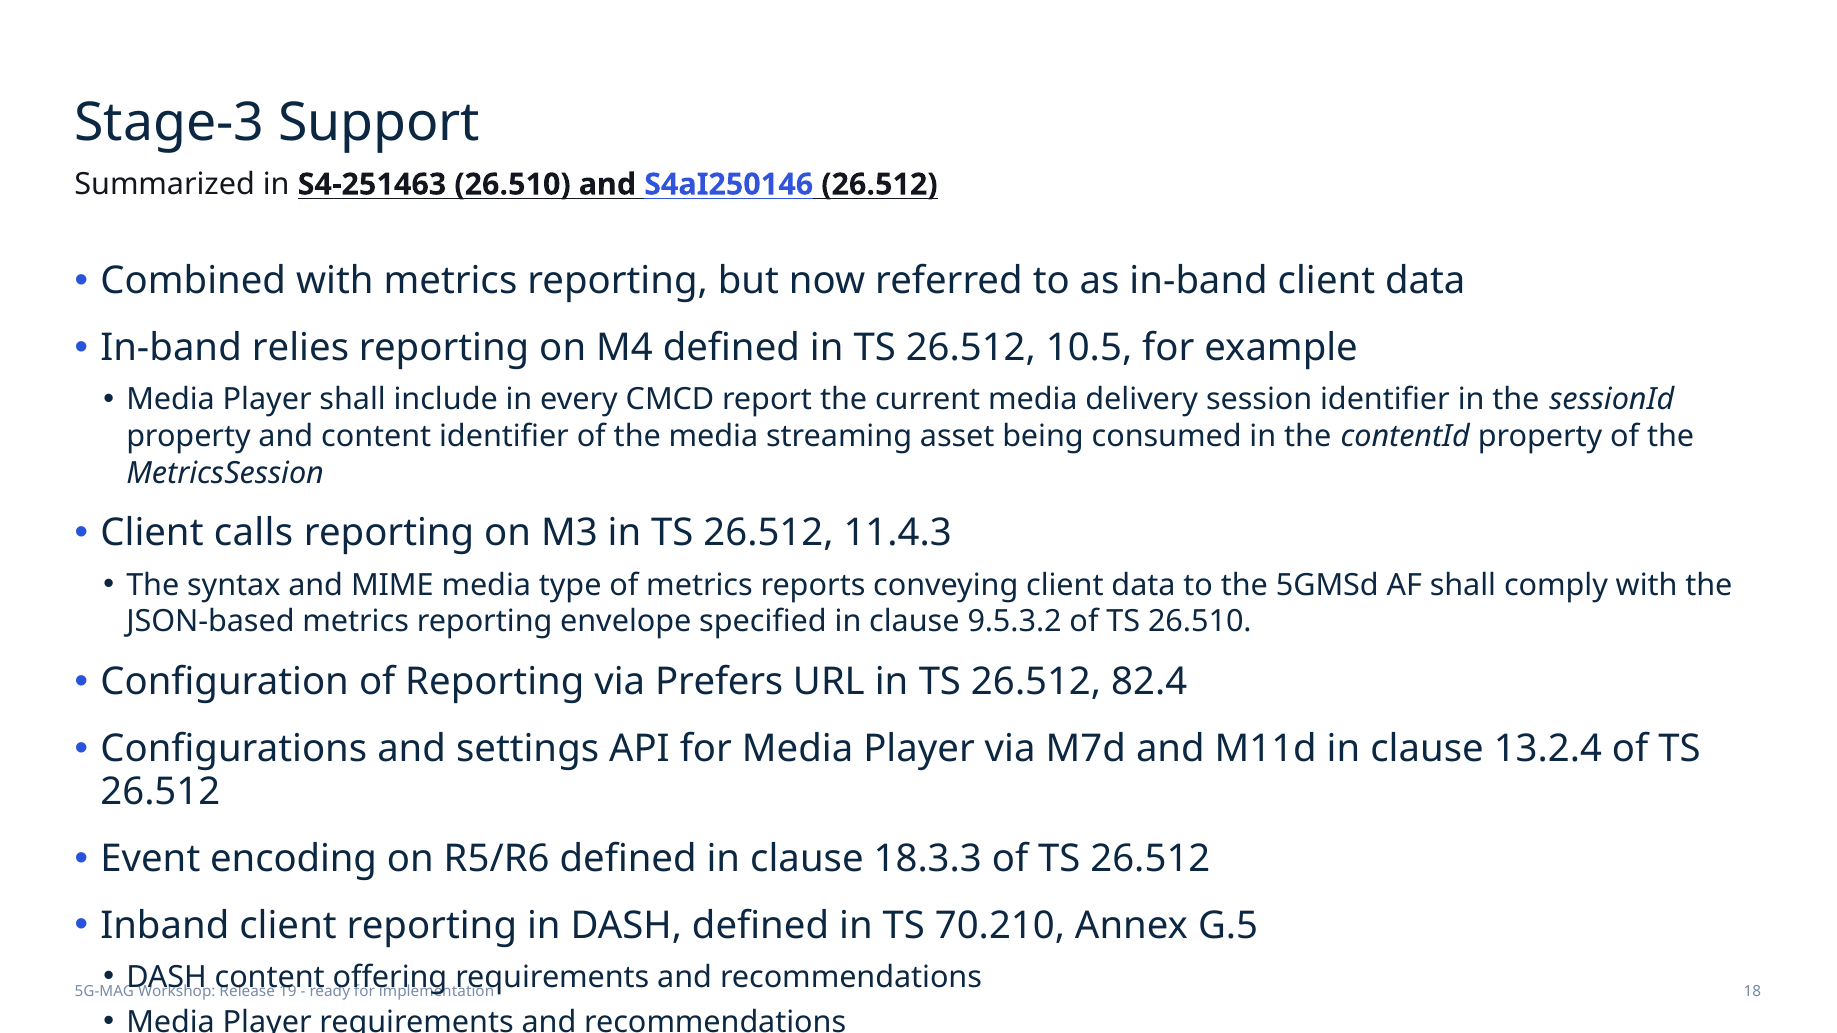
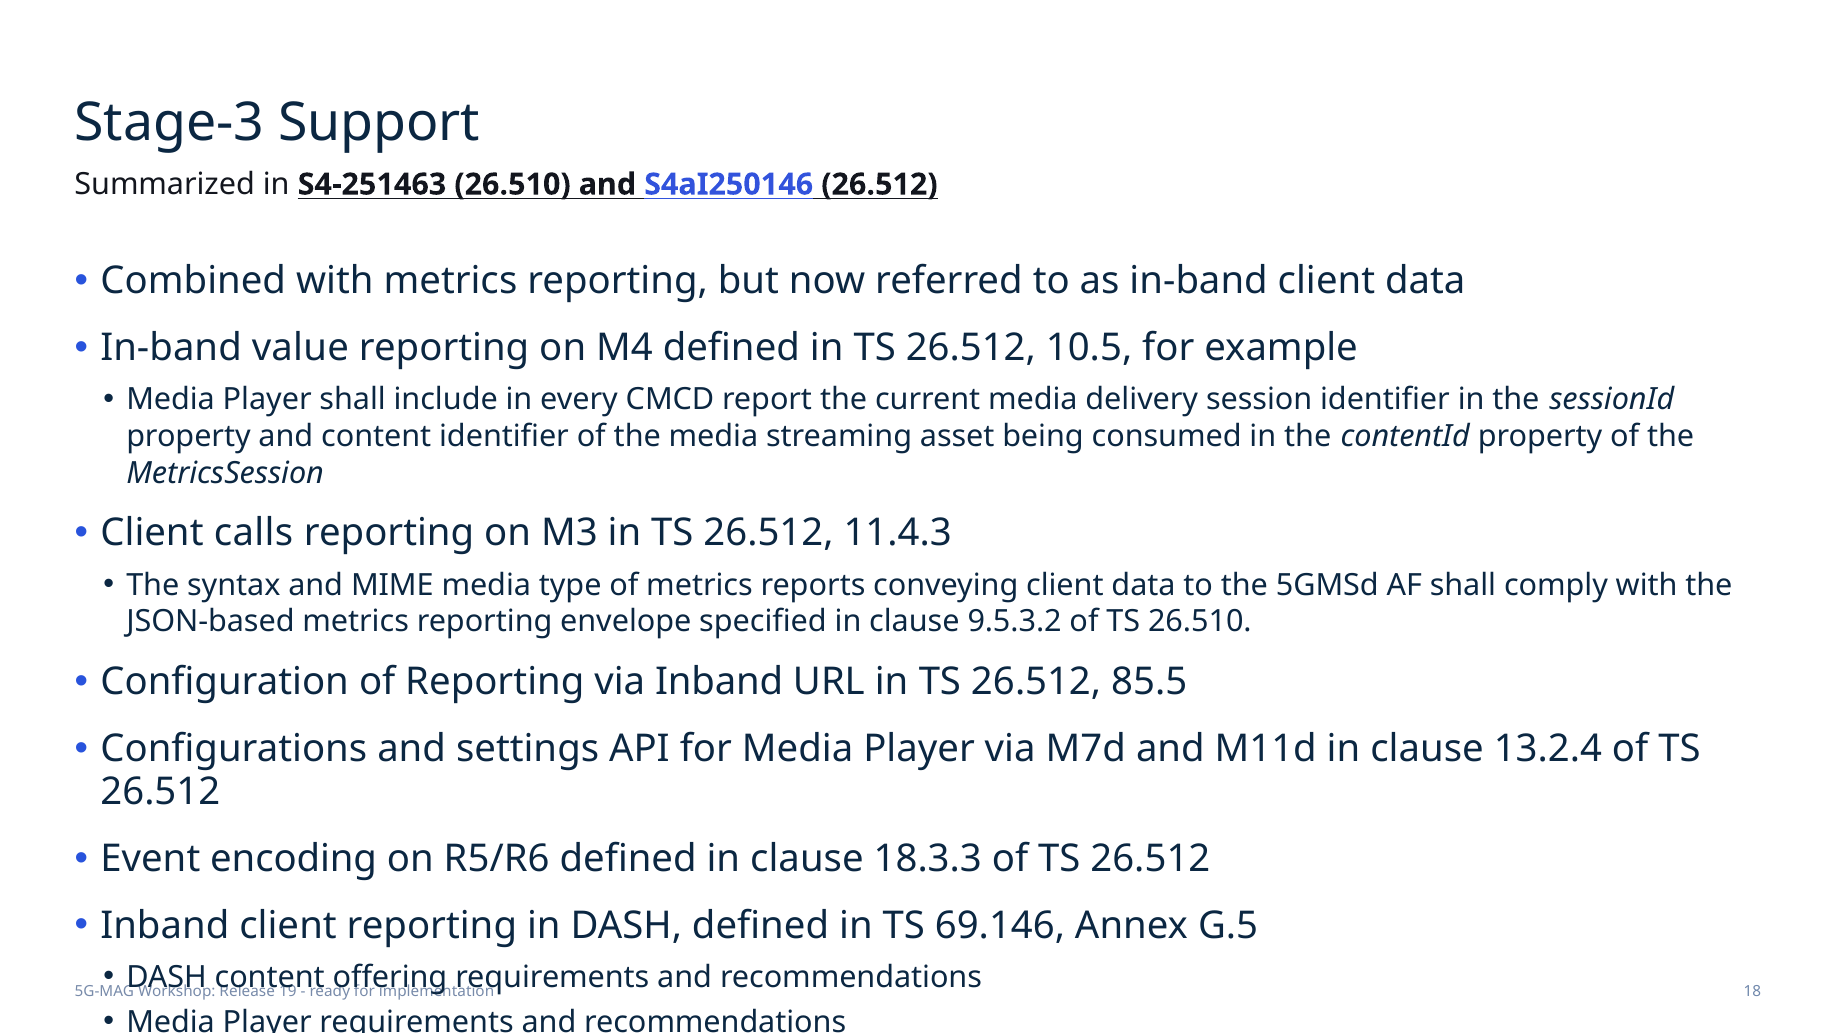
relies: relies -> value
via Prefers: Prefers -> Inband
82.4: 82.4 -> 85.5
70.210: 70.210 -> 69.146
